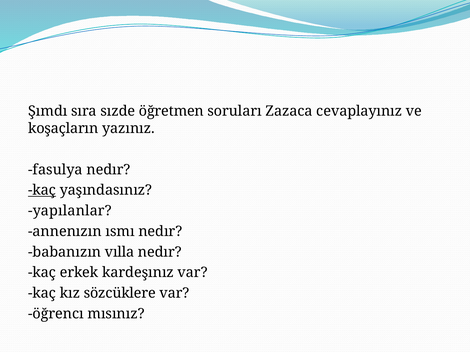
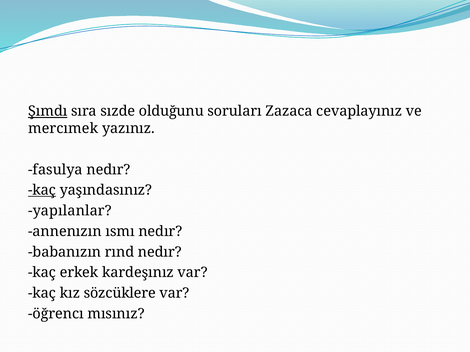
Şımdı underline: none -> present
öğretmen: öğretmen -> olduğunu
koşaçların: koşaçların -> mercımek
vılla: vılla -> rınd
